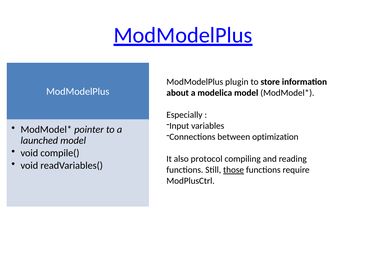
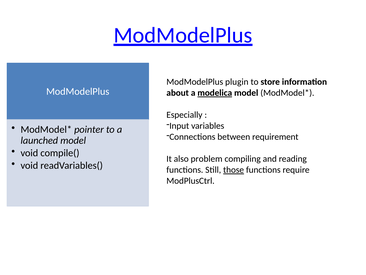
modelica underline: none -> present
optimization: optimization -> requirement
protocol: protocol -> problem
